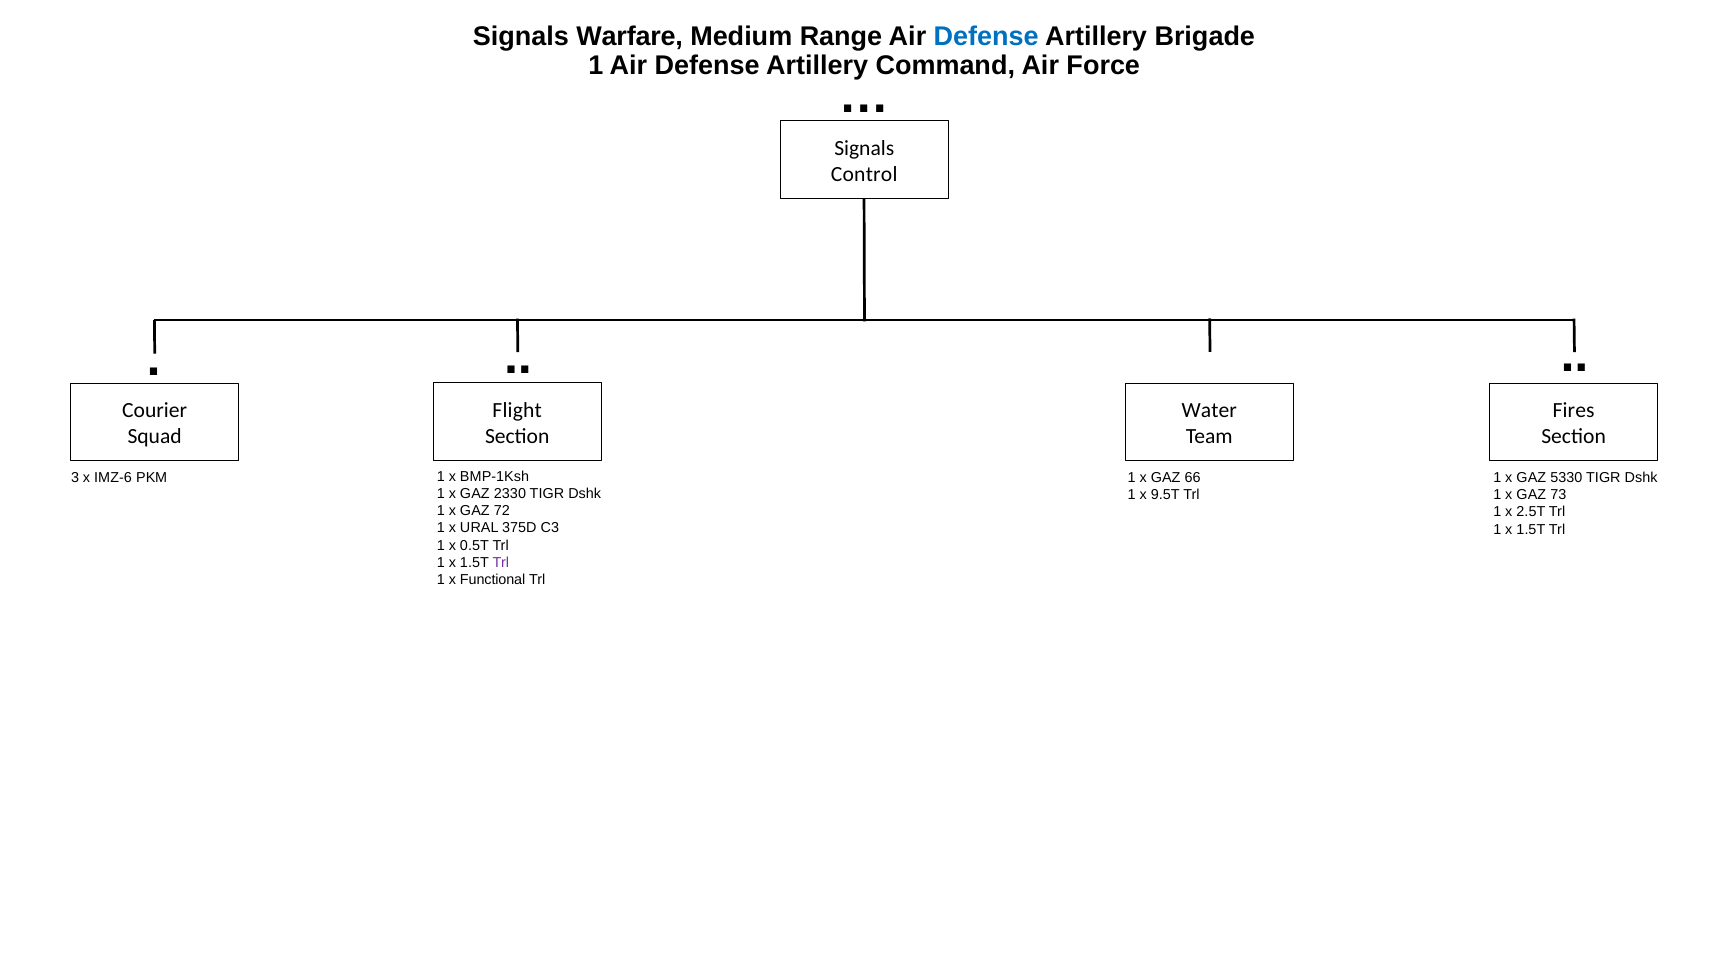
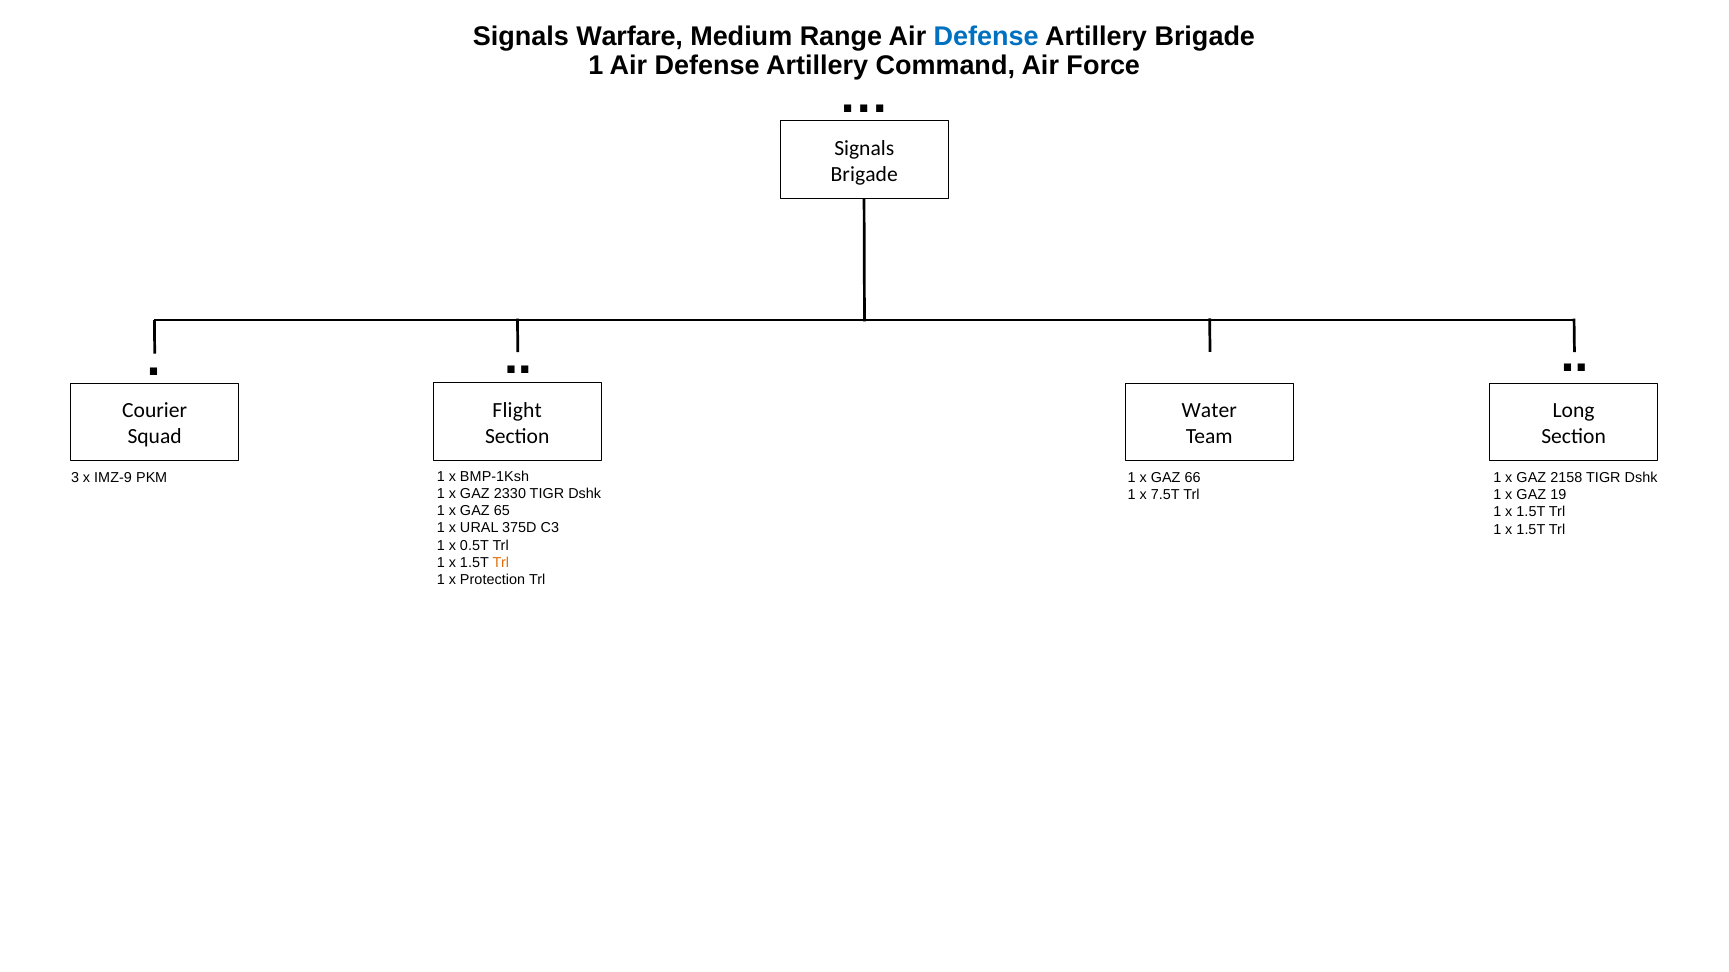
Control at (864, 174): Control -> Brigade
Fires: Fires -> Long
IMZ-6: IMZ-6 -> IMZ-9
5330: 5330 -> 2158
9.5T: 9.5T -> 7.5T
73: 73 -> 19
72: 72 -> 65
2.5T at (1531, 512): 2.5T -> 1.5T
Trl at (501, 563) colour: purple -> orange
Functional: Functional -> Protection
